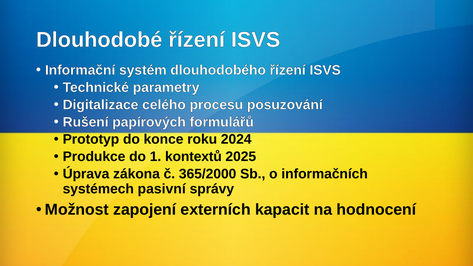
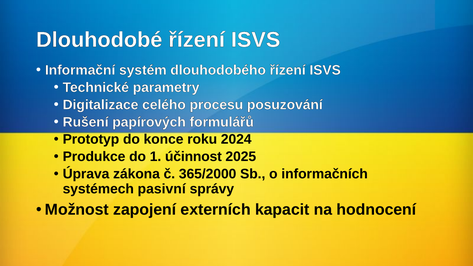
kontextů: kontextů -> účinnost
